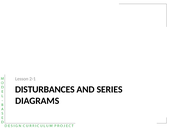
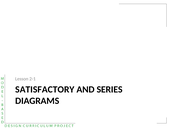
DISTURBANCES: DISTURBANCES -> SATISFACTORY
